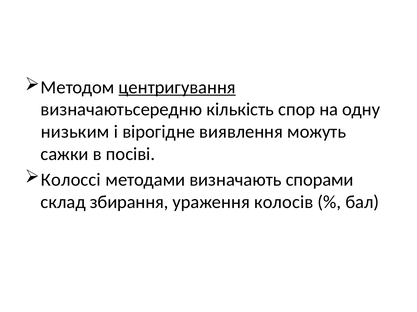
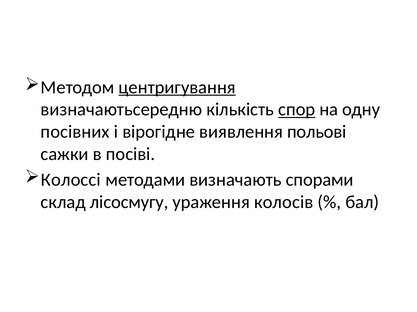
спор underline: none -> present
низьким: низьким -> посівних
можуть: можуть -> польові
збирання: збирання -> лісосмугу
